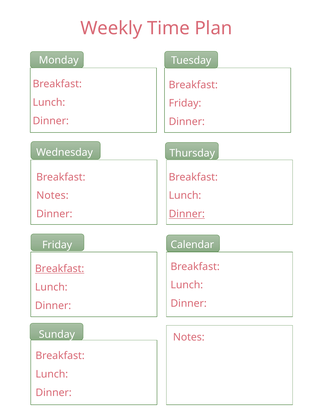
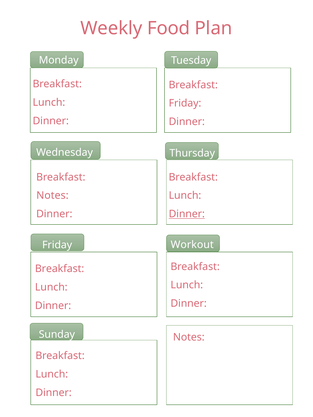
Time: Time -> Food
Calendar: Calendar -> Workout
Breakfast at (60, 269) underline: present -> none
